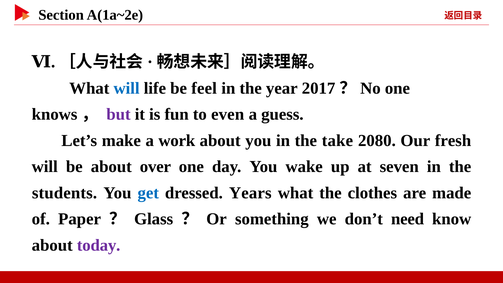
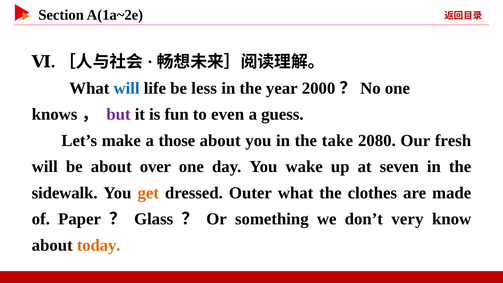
feel: feel -> less
2017: 2017 -> 2000
work: work -> those
students: students -> sidewalk
get colour: blue -> orange
Years: Years -> Outer
need: need -> very
today colour: purple -> orange
